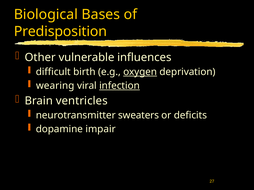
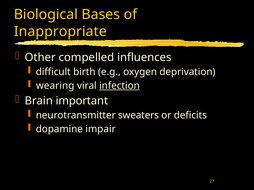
Predisposition: Predisposition -> Inappropriate
vulnerable: vulnerable -> compelled
oxygen underline: present -> none
ventricles: ventricles -> important
